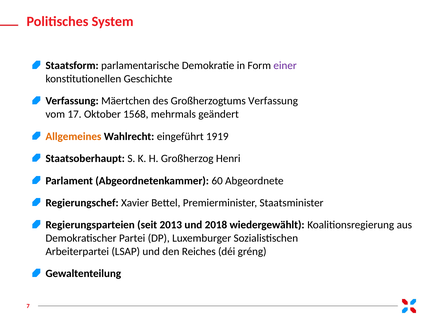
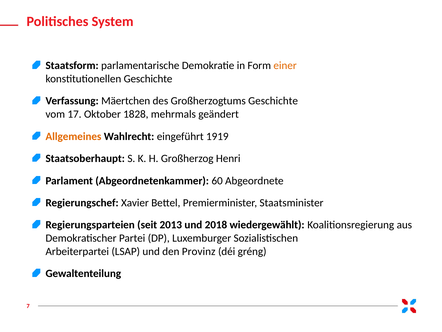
einer colour: purple -> orange
Großherzogtums Verfassung: Verfassung -> Geschichte
1568: 1568 -> 1828
Reiches: Reiches -> Provinz
